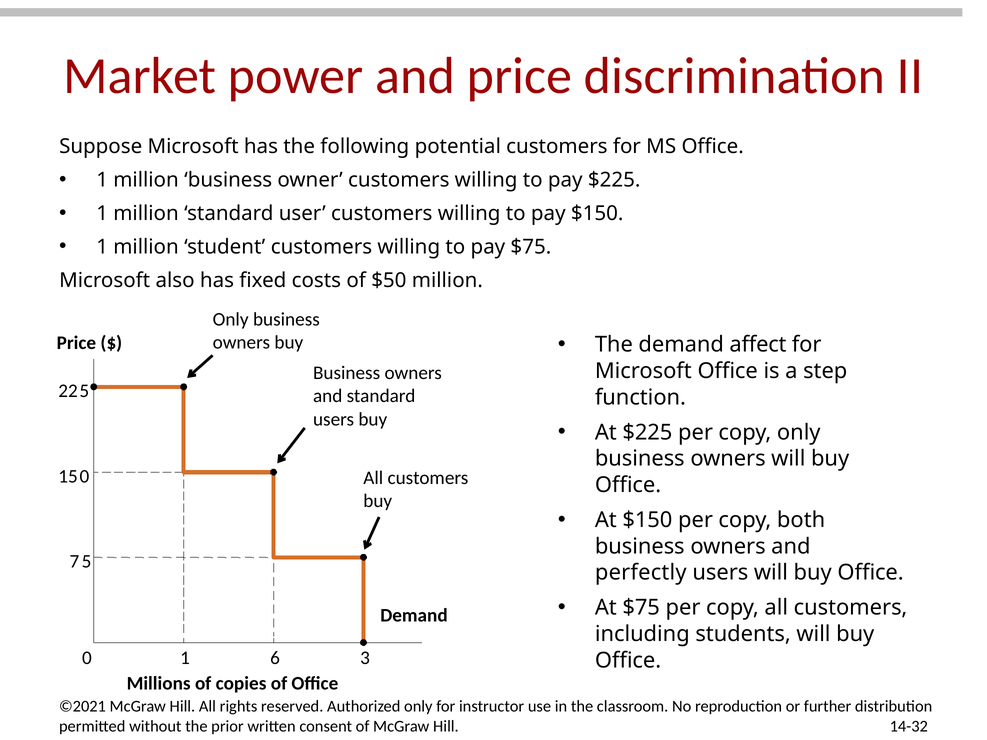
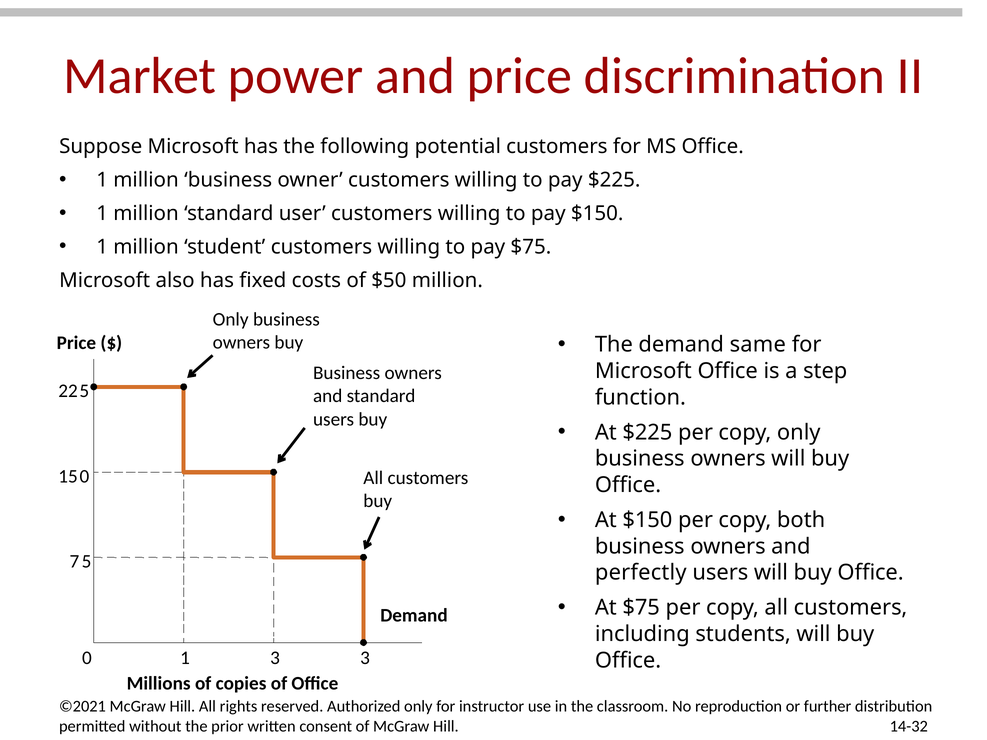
affect: affect -> same
1 6: 6 -> 3
